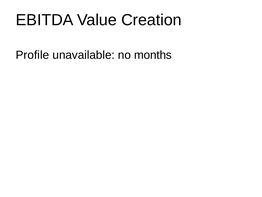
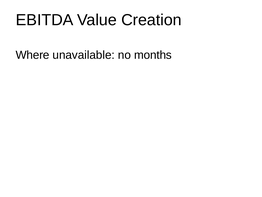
Profile: Profile -> Where
